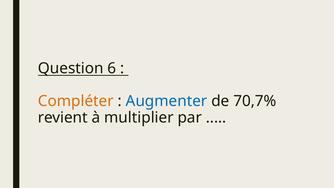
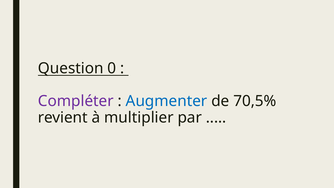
6: 6 -> 0
Compléter colour: orange -> purple
70,7%: 70,7% -> 70,5%
